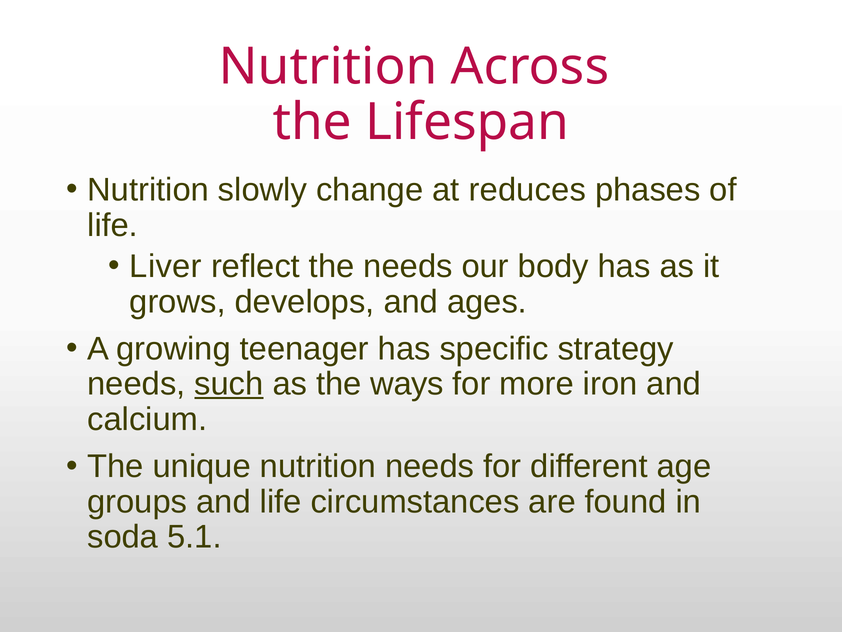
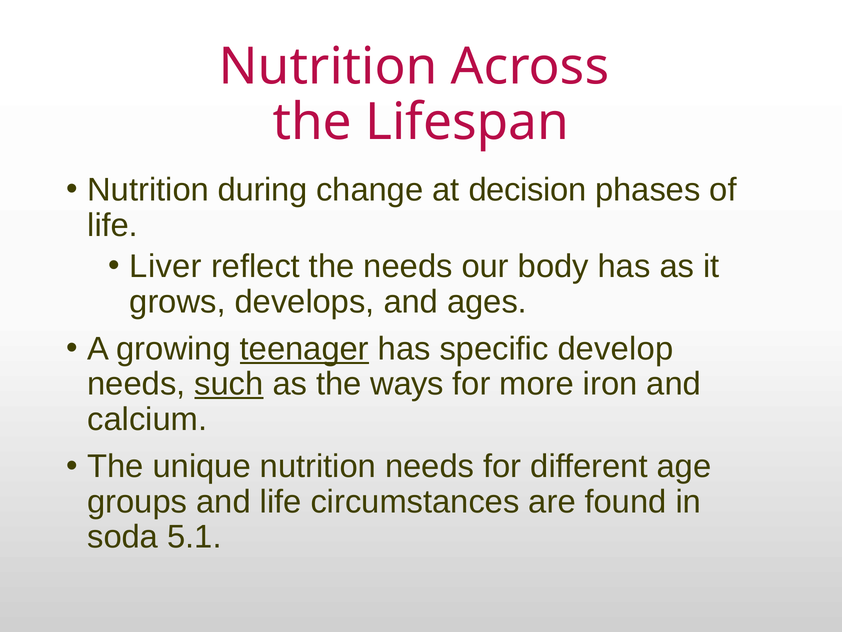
slowly: slowly -> during
reduces: reduces -> decision
teenager underline: none -> present
strategy: strategy -> develop
